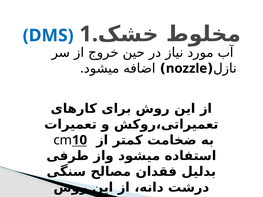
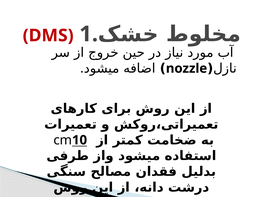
DMS colour: blue -> red
